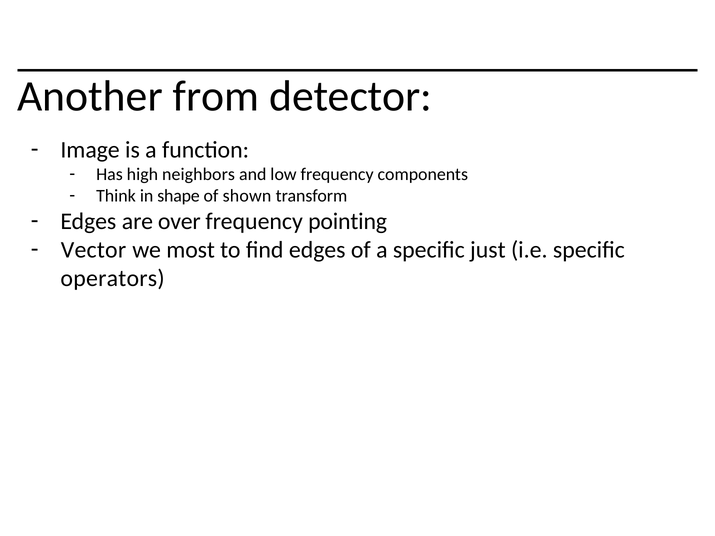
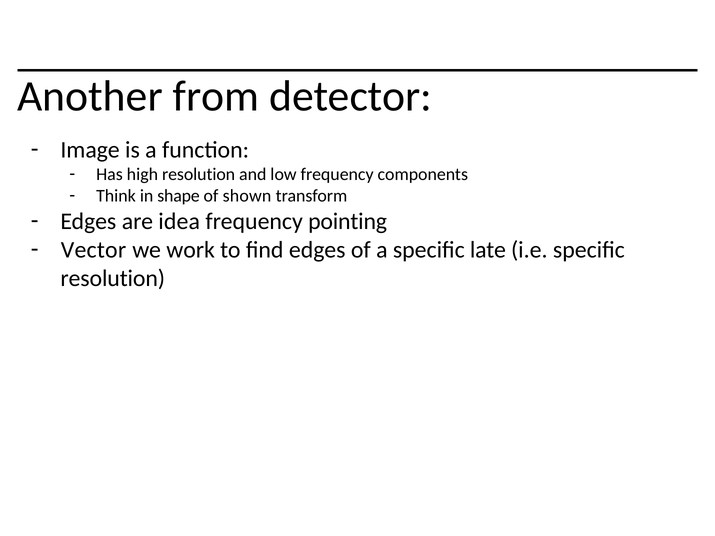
high neighbors: neighbors -> resolution
over: over -> idea
most: most -> work
just: just -> late
operators at (113, 279): operators -> resolution
